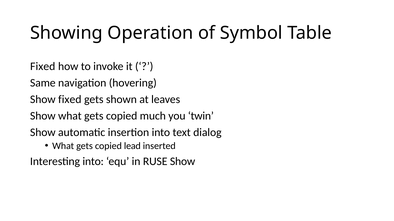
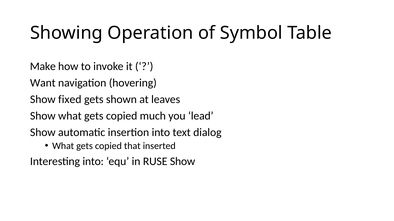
Fixed at (43, 67): Fixed -> Make
Same: Same -> Want
twin: twin -> lead
lead: lead -> that
